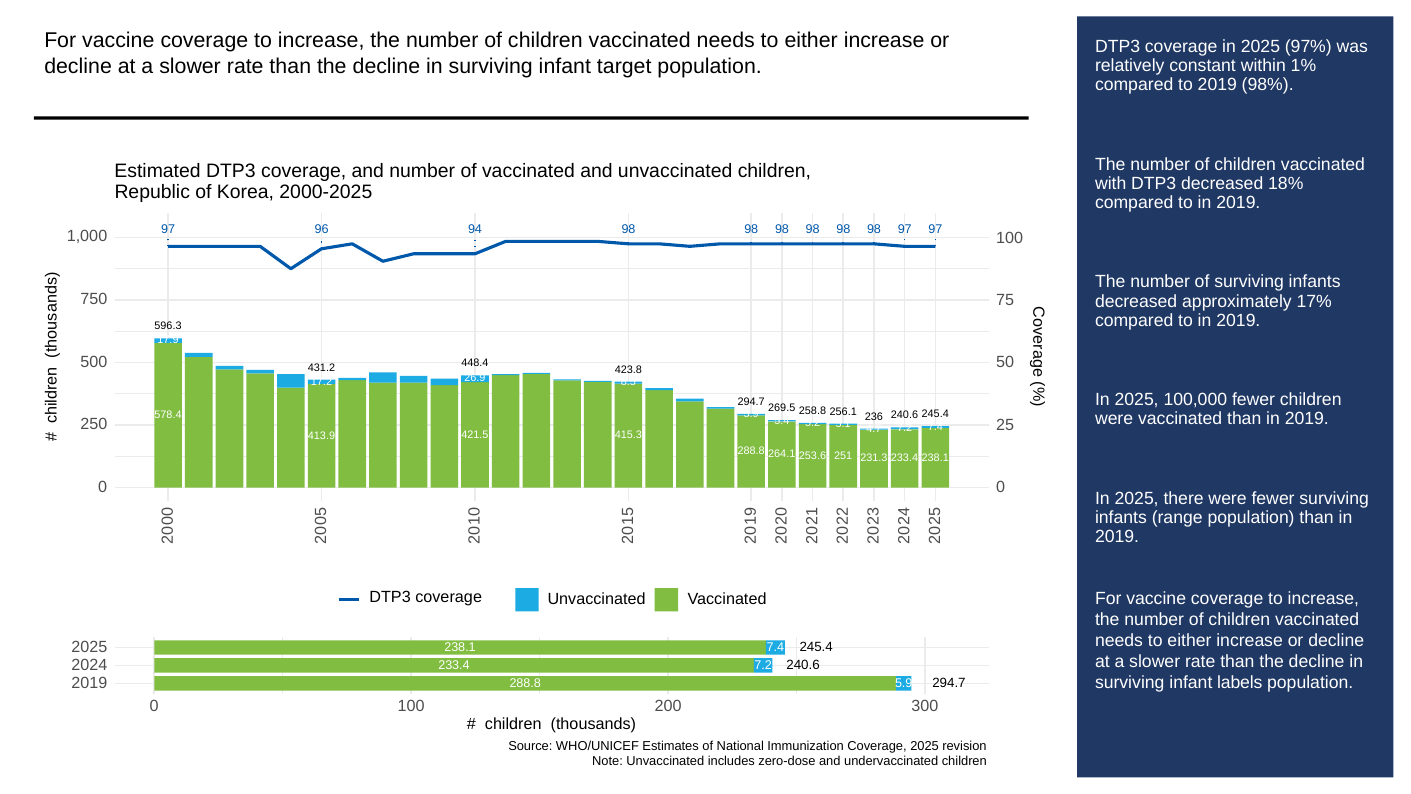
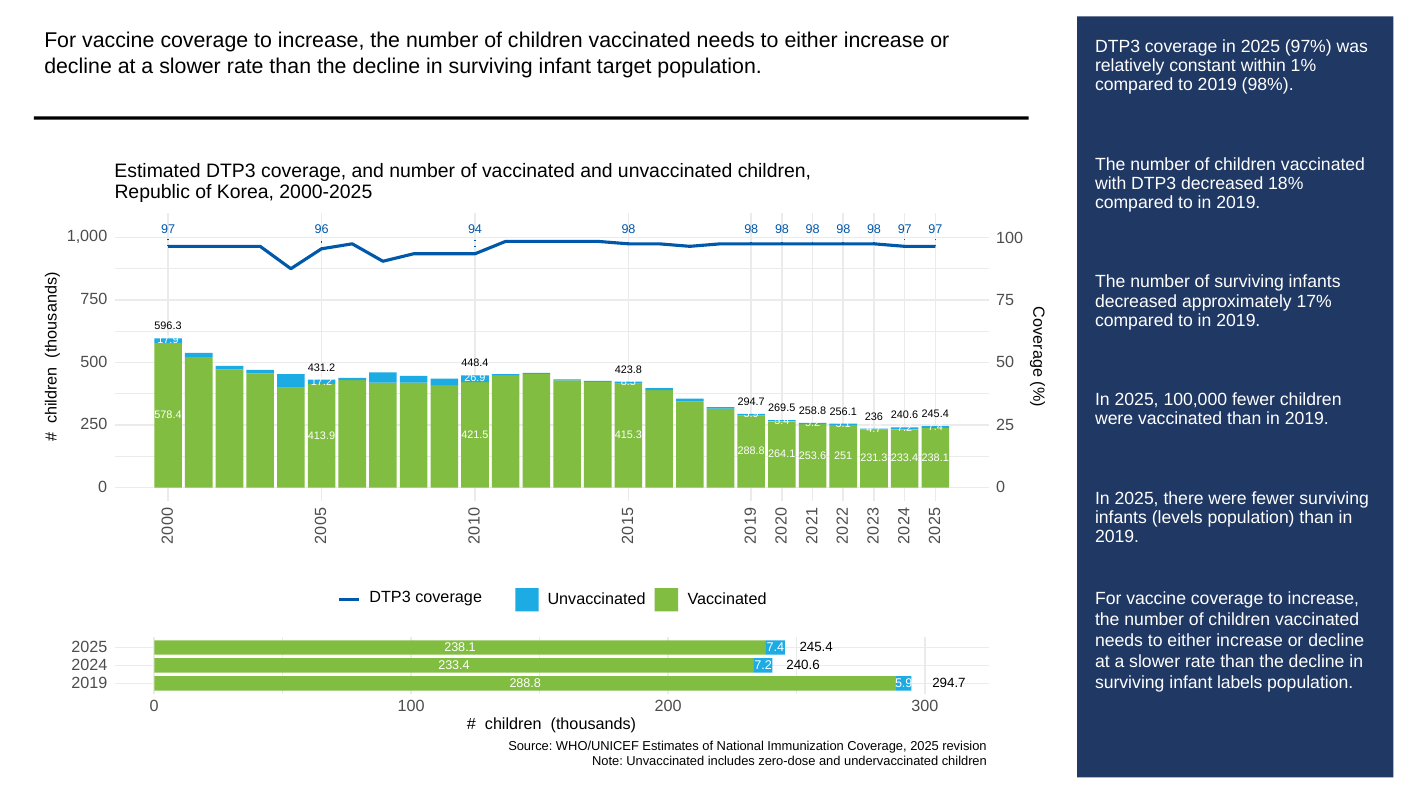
range: range -> levels
